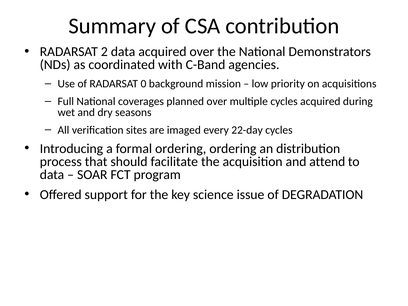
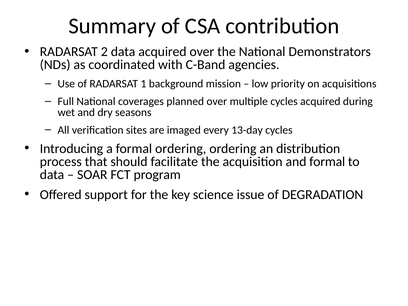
0: 0 -> 1
22-day: 22-day -> 13-day
and attend: attend -> formal
